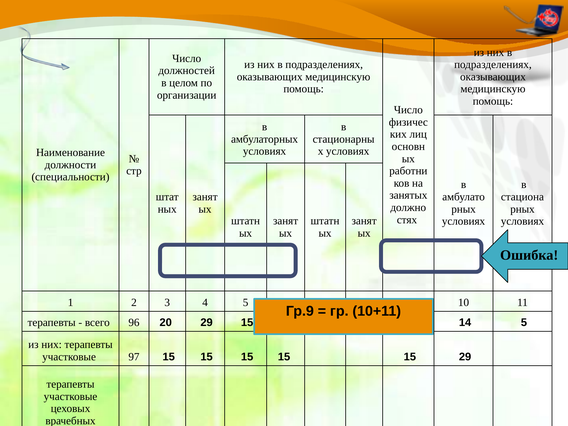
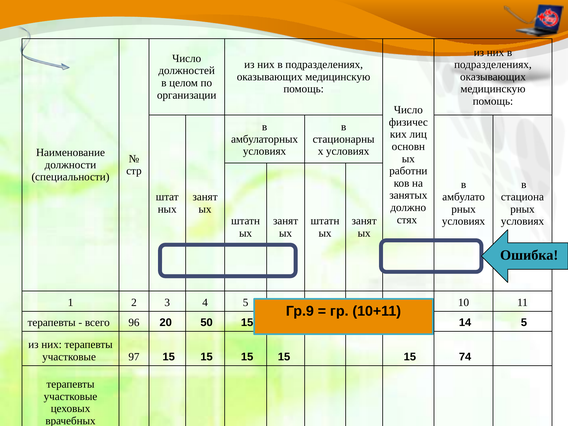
20 29: 29 -> 50
15 29: 29 -> 74
